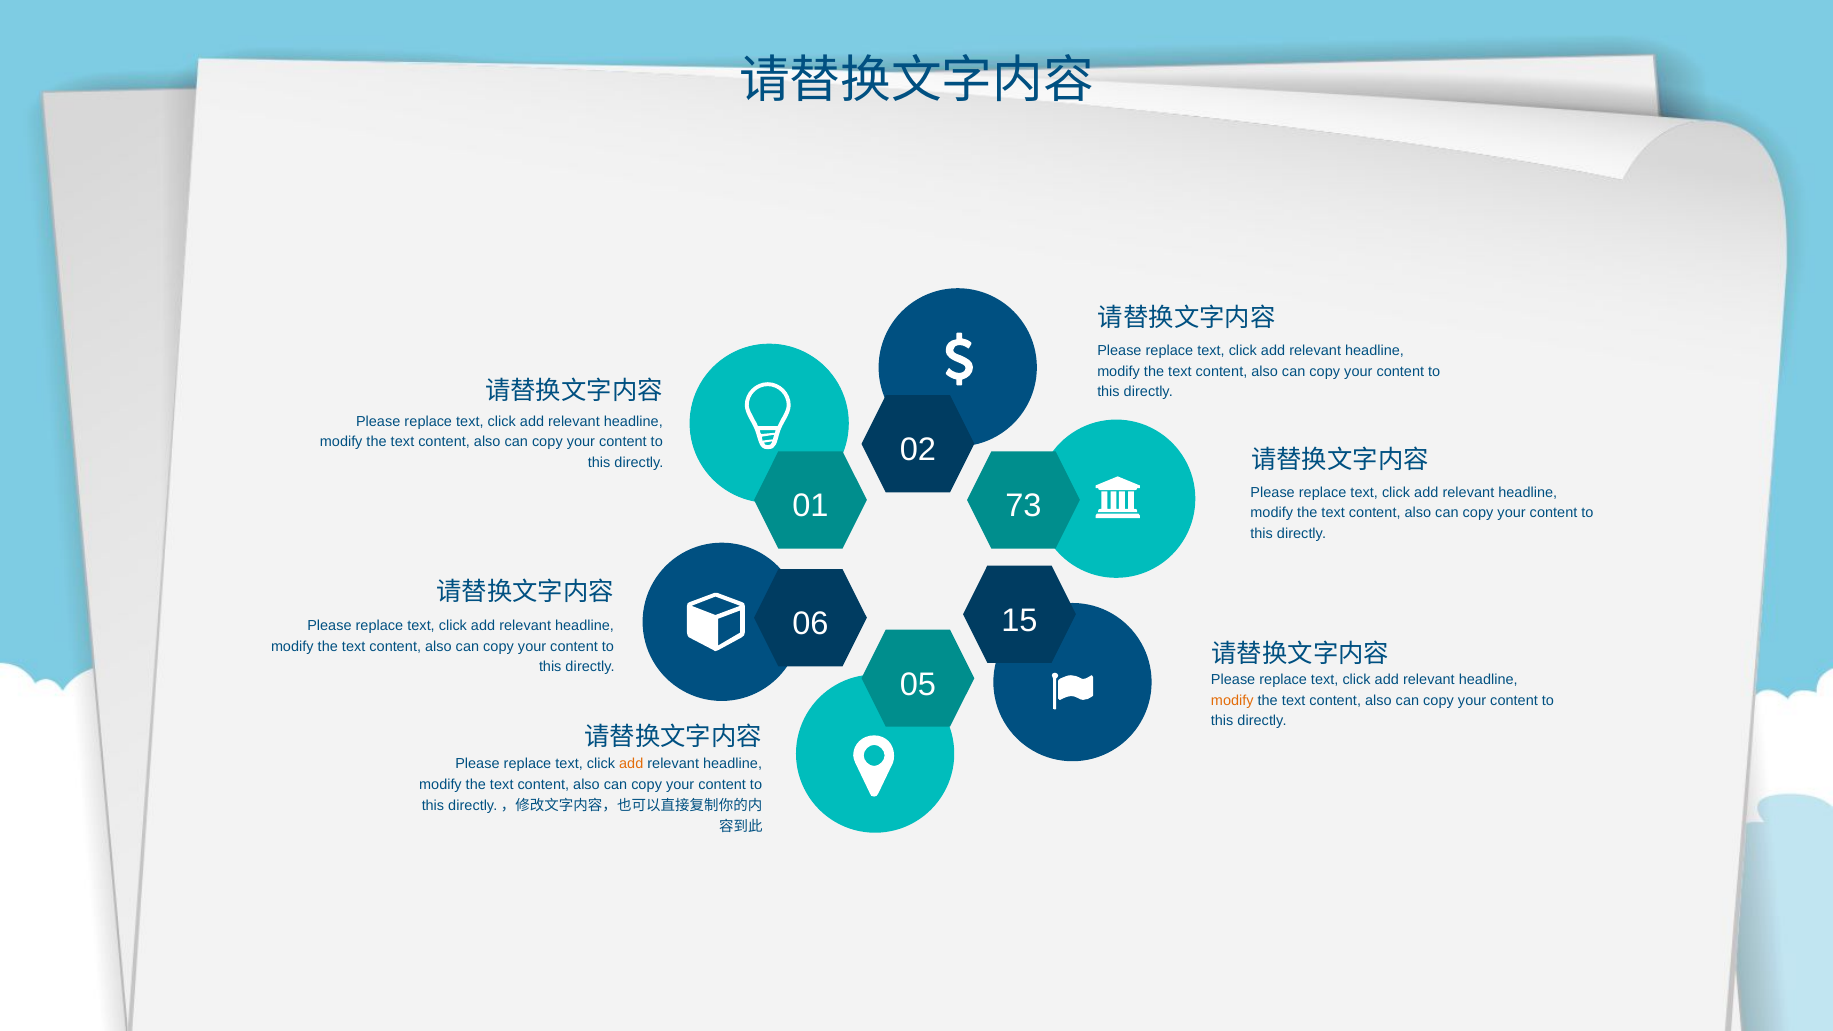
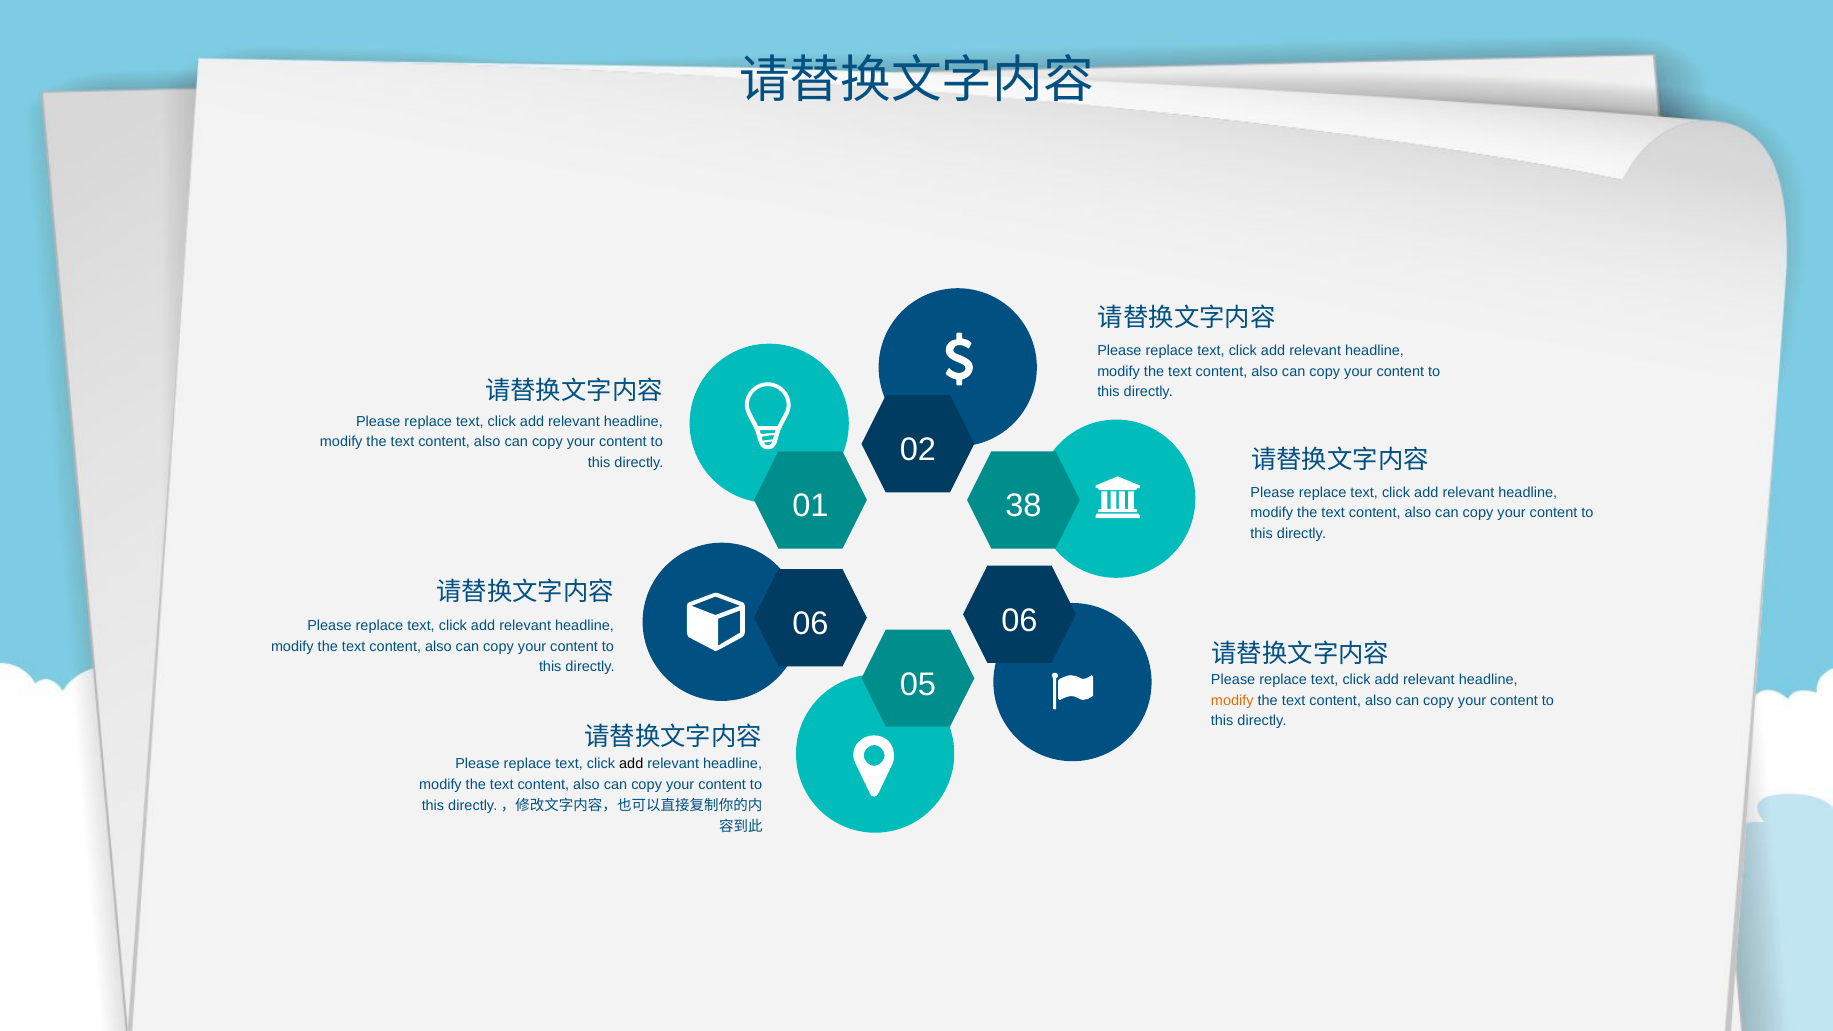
73: 73 -> 38
06 15: 15 -> 06
add at (631, 764) colour: orange -> black
